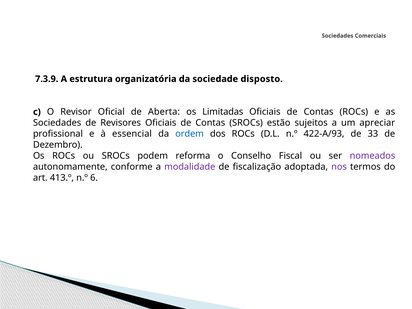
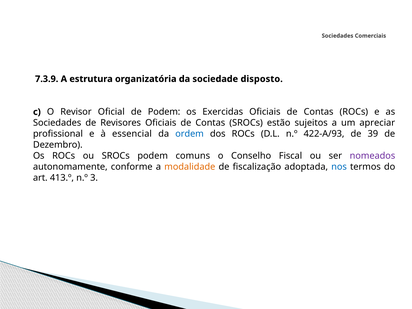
de Aberta: Aberta -> Podem
Limitadas: Limitadas -> Exercidas
33: 33 -> 39
reforma: reforma -> comuns
modalidade colour: purple -> orange
nos colour: purple -> blue
6: 6 -> 3
